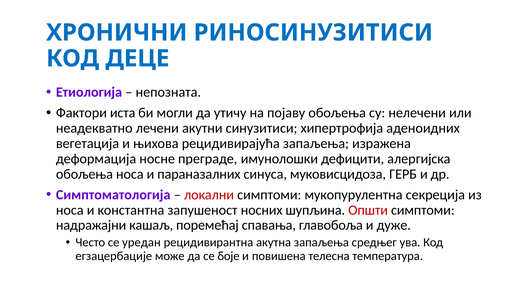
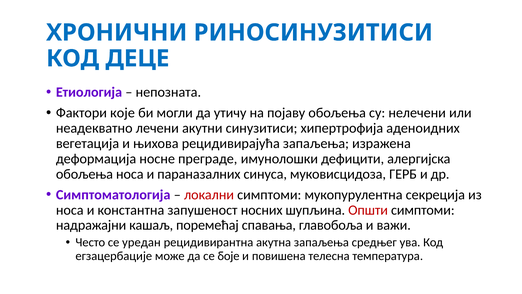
иста: иста -> које
дуже: дуже -> важи
